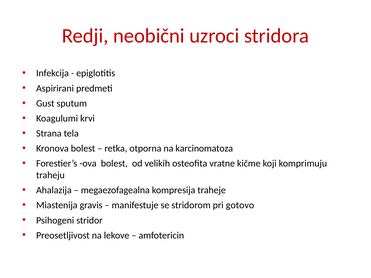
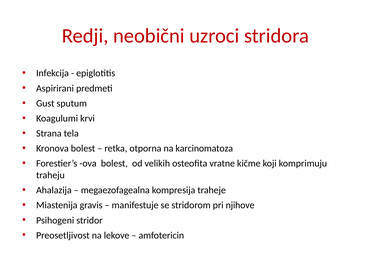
gotovo: gotovo -> njihove
